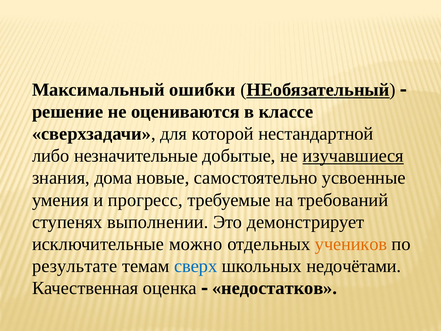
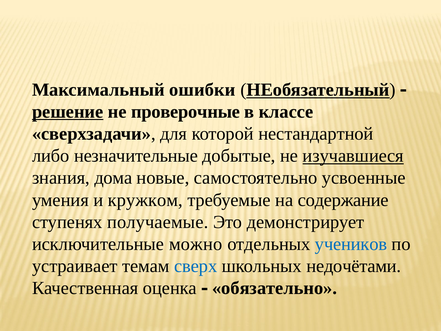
решение underline: none -> present
оцениваются: оцениваются -> проверочные
прогресс: прогресс -> кружком
требований: требований -> содержание
выполнении: выполнении -> получаемые
учеников colour: orange -> blue
результате: результате -> устраивает
недостатков: недостатков -> обязательно
